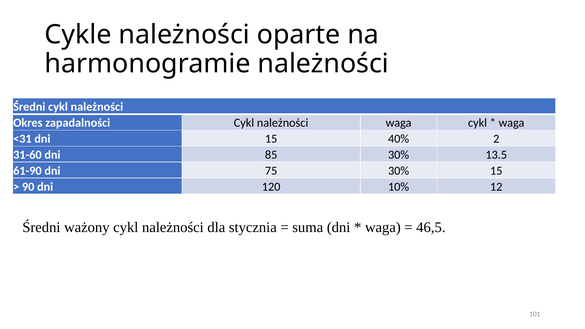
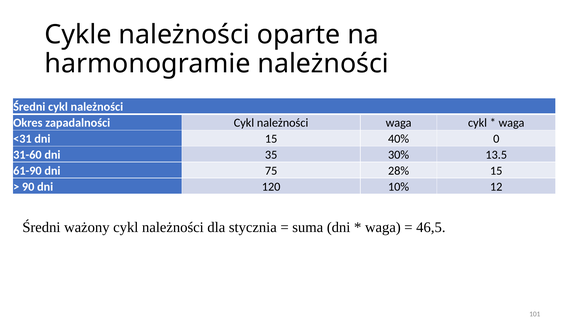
2: 2 -> 0
85: 85 -> 35
75 30%: 30% -> 28%
